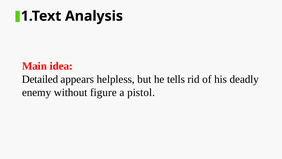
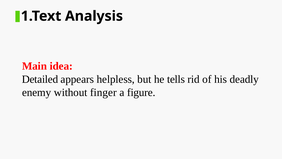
figure: figure -> finger
pistol: pistol -> figure
